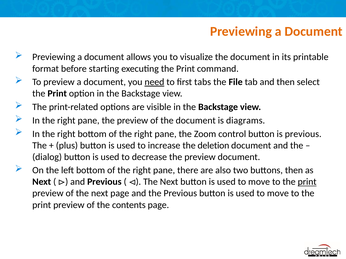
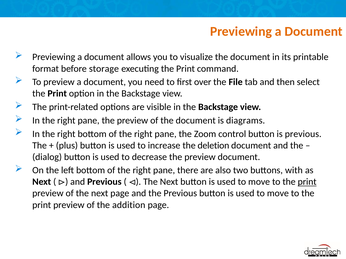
starting: starting -> storage
need underline: present -> none
tabs: tabs -> over
buttons then: then -> with
contents: contents -> addition
